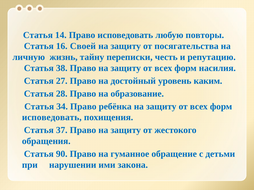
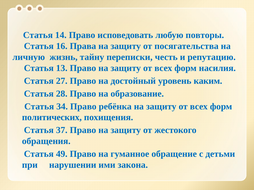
Своей: Своей -> Права
38: 38 -> 13
исповедовать at (52, 118): исповедовать -> политических
90: 90 -> 49
